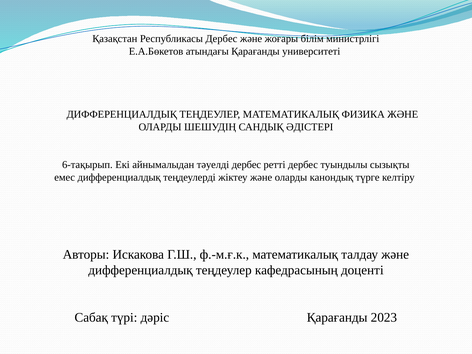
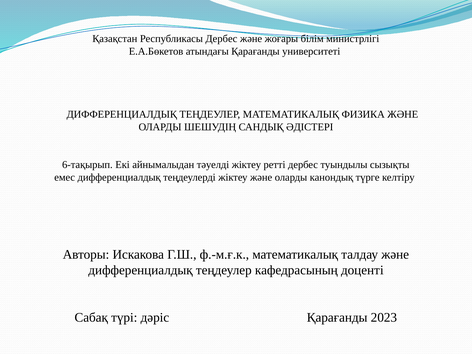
тәуелді дербес: дербес -> жіктеу
